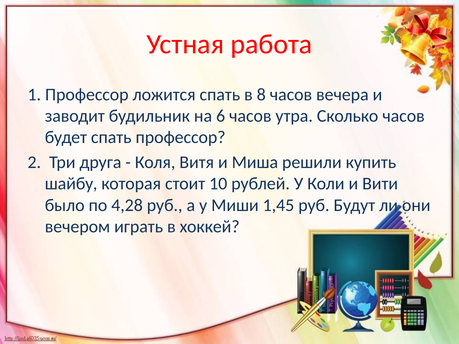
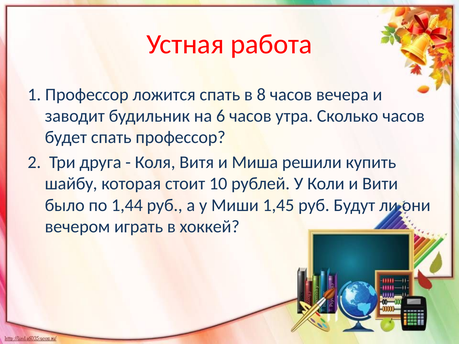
4,28: 4,28 -> 1,44
